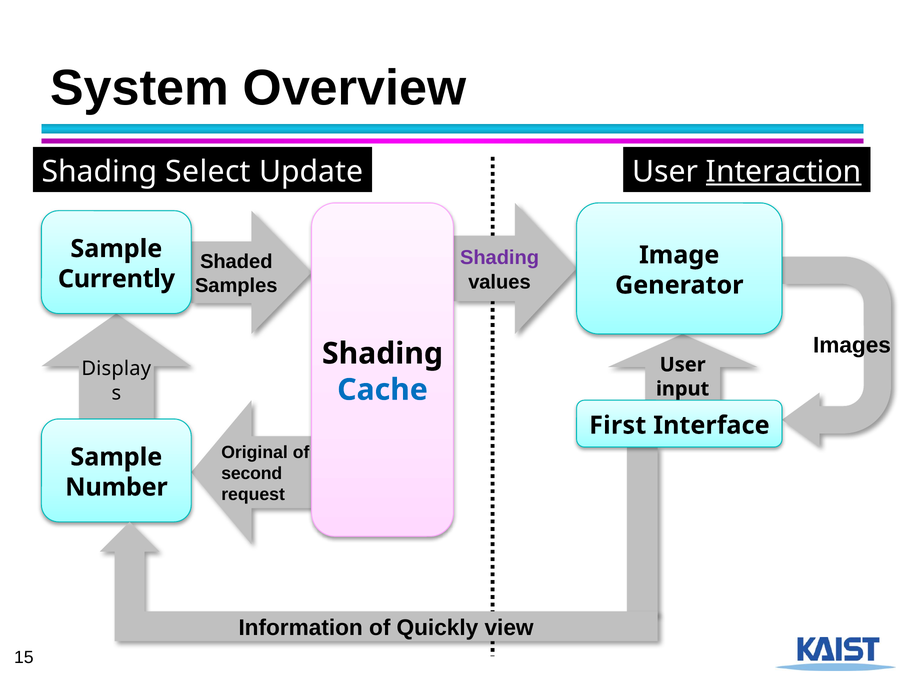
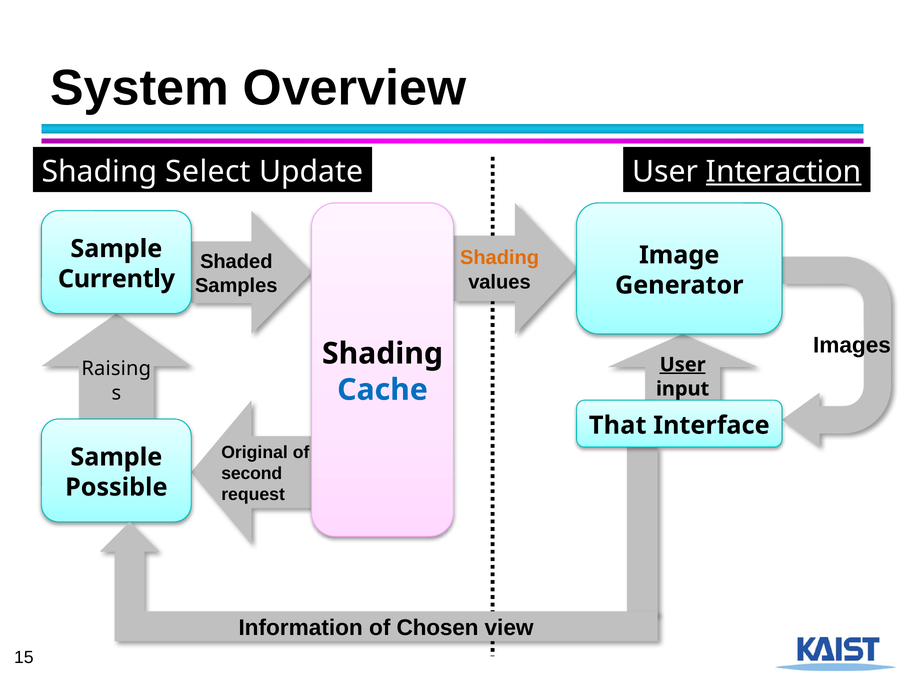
Shading at (500, 258) colour: purple -> orange
User at (683, 365) underline: none -> present
Display: Display -> Raising
First: First -> That
Number: Number -> Possible
Quickly: Quickly -> Chosen
